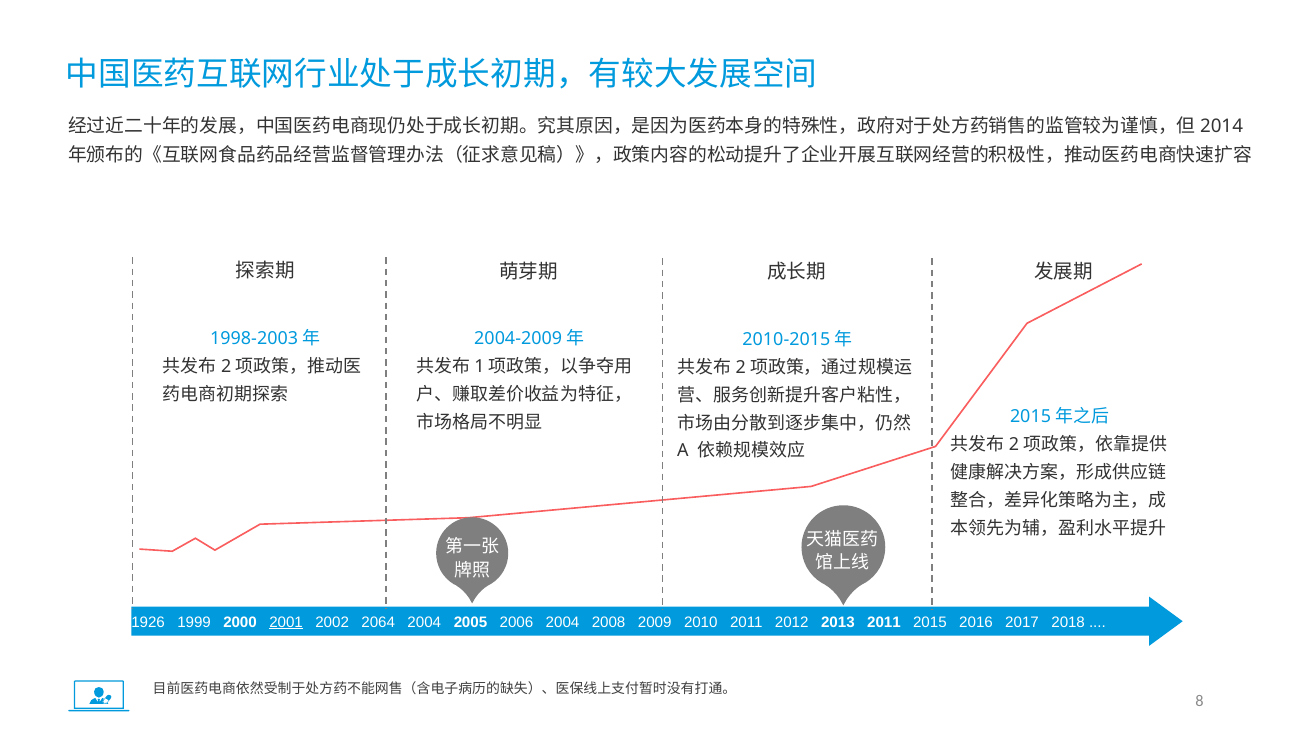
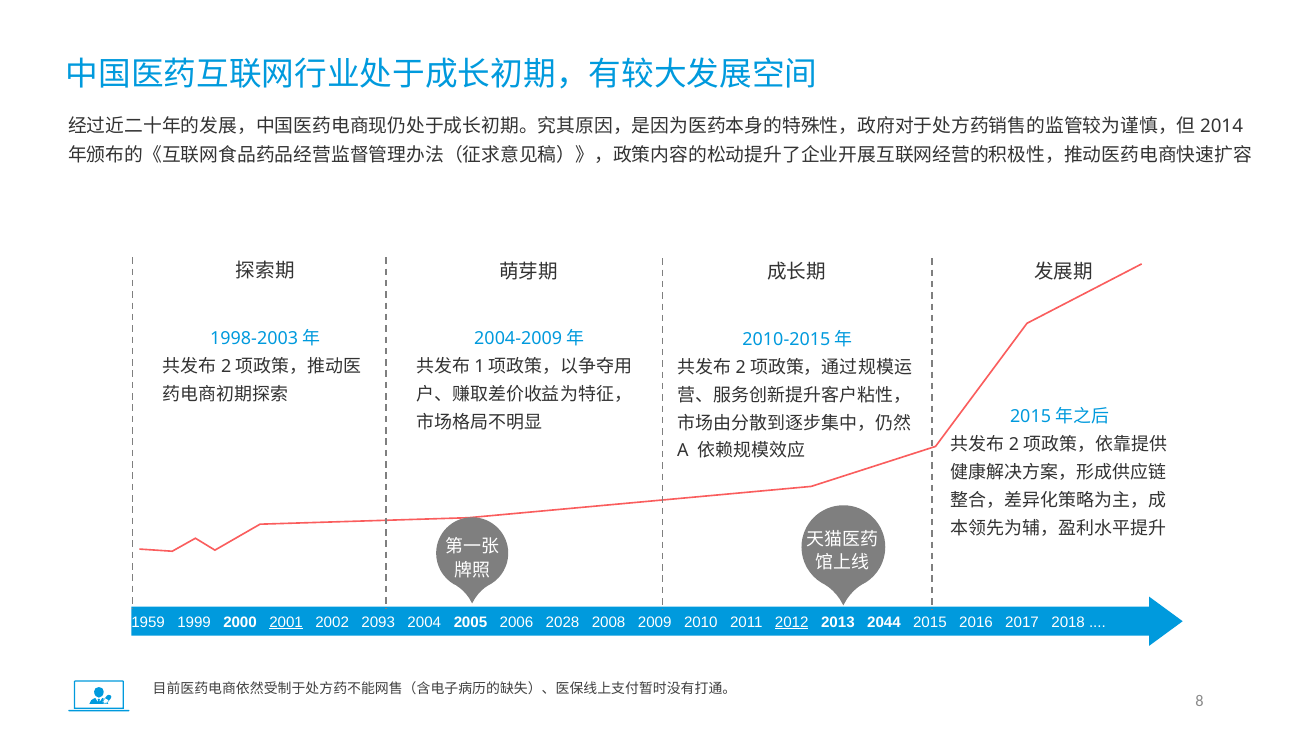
1926: 1926 -> 1959
2064: 2064 -> 2093
2006 2004: 2004 -> 2028
2012 underline: none -> present
2013 2011: 2011 -> 2044
